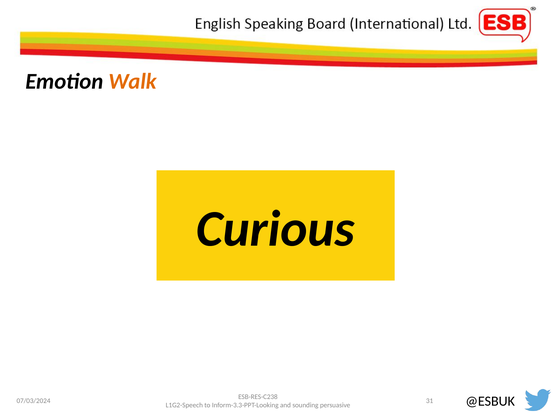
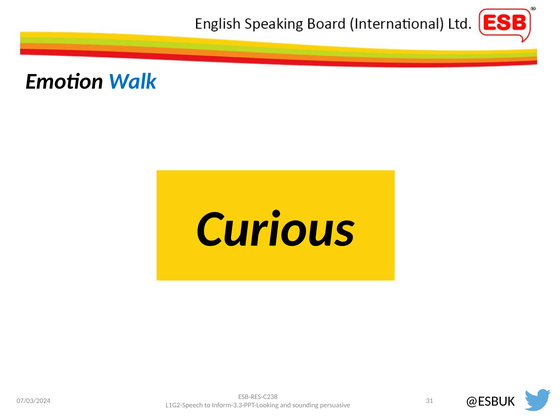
Walk colour: orange -> blue
